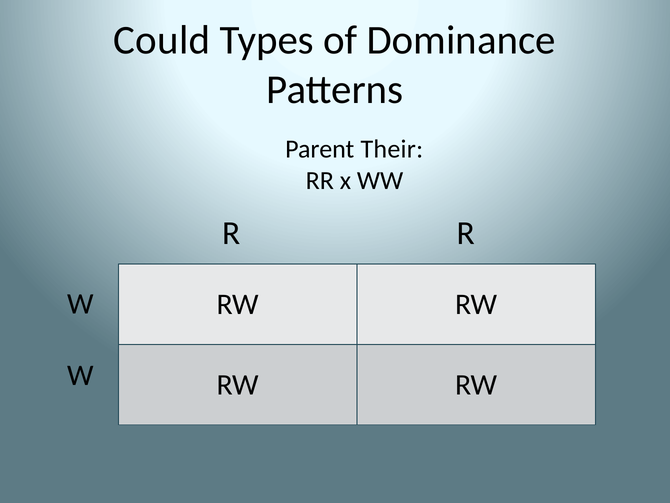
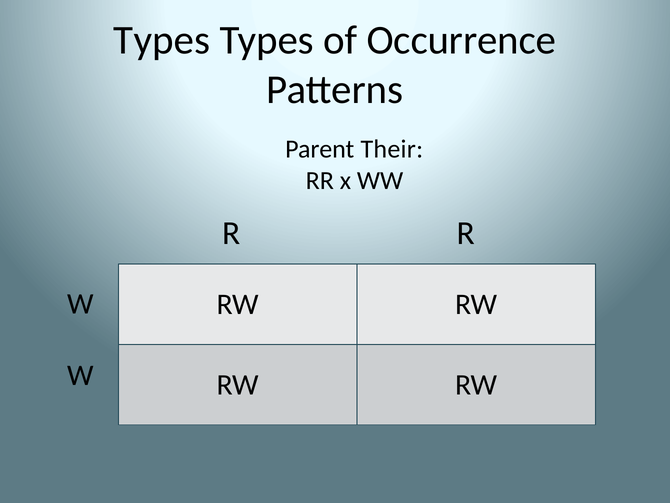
Could at (162, 40): Could -> Types
Dominance: Dominance -> Occurrence
